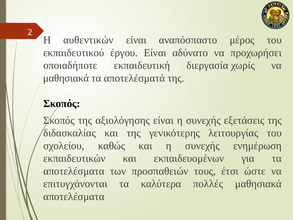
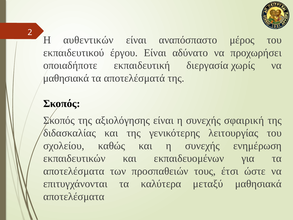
εξετάσεις: εξετάσεις -> σφαιρική
πολλές: πολλές -> μεταξύ
